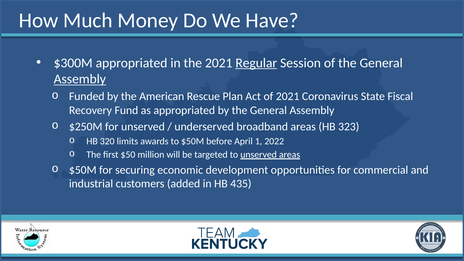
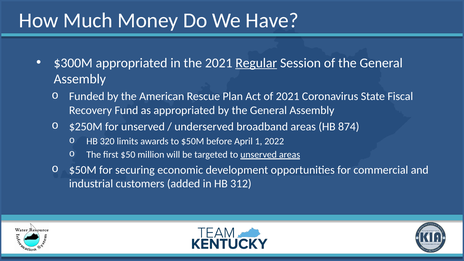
Assembly at (80, 79) underline: present -> none
323: 323 -> 874
435: 435 -> 312
